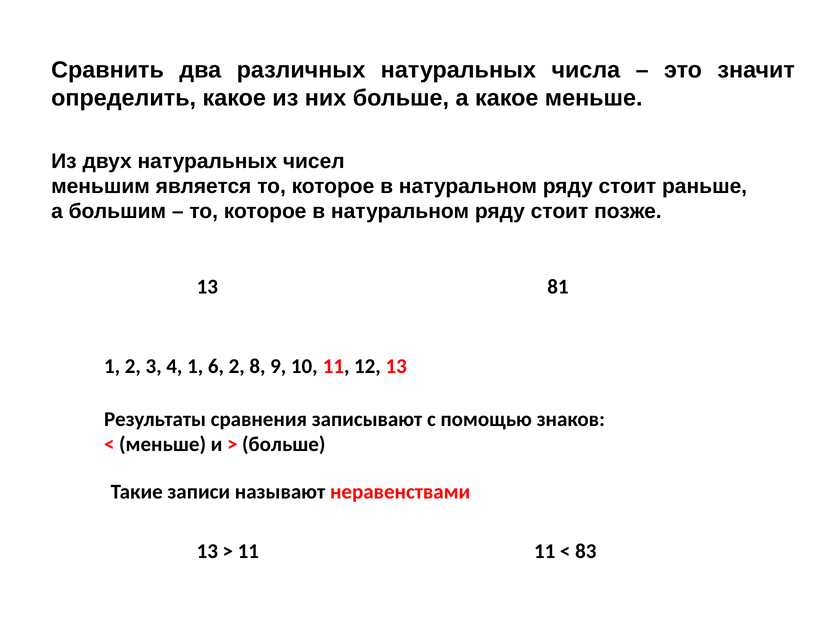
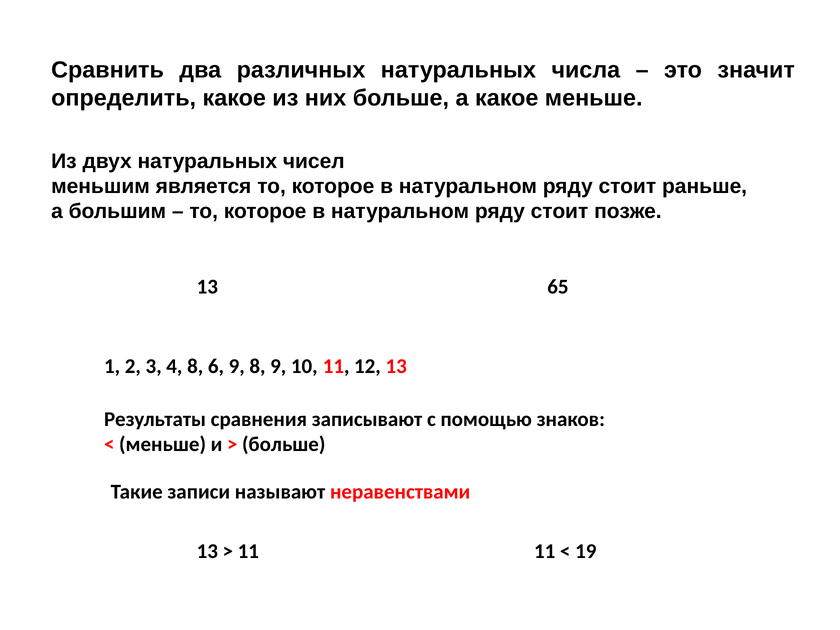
81: 81 -> 65
4 1: 1 -> 8
6 2: 2 -> 9
83: 83 -> 19
